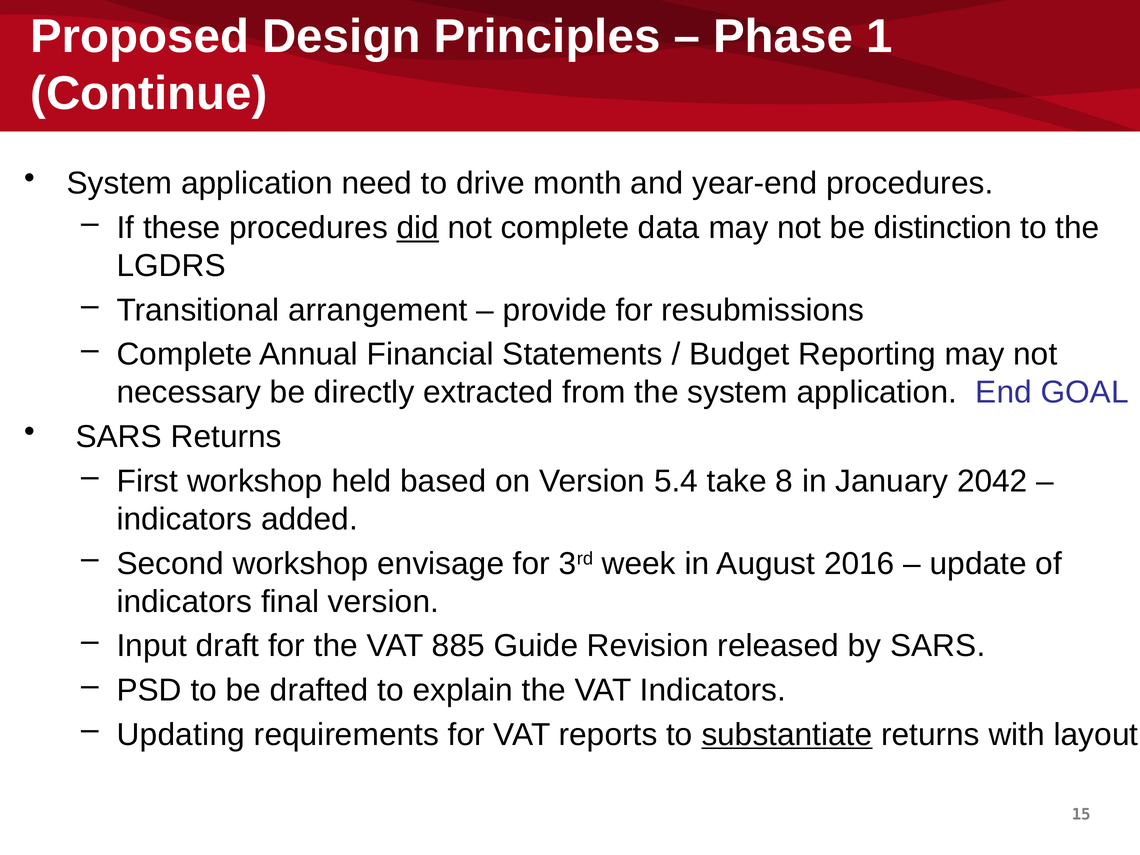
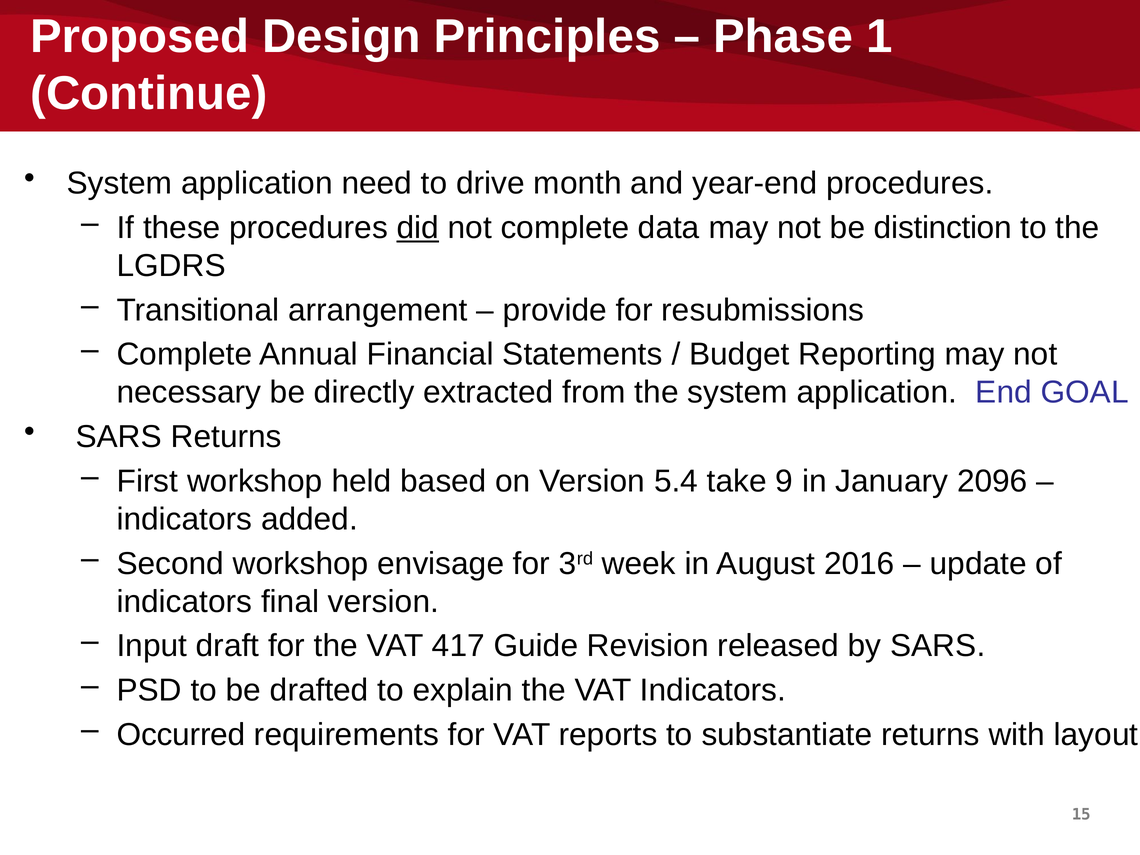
8: 8 -> 9
2042: 2042 -> 2096
885: 885 -> 417
Updating: Updating -> Occurred
substantiate underline: present -> none
